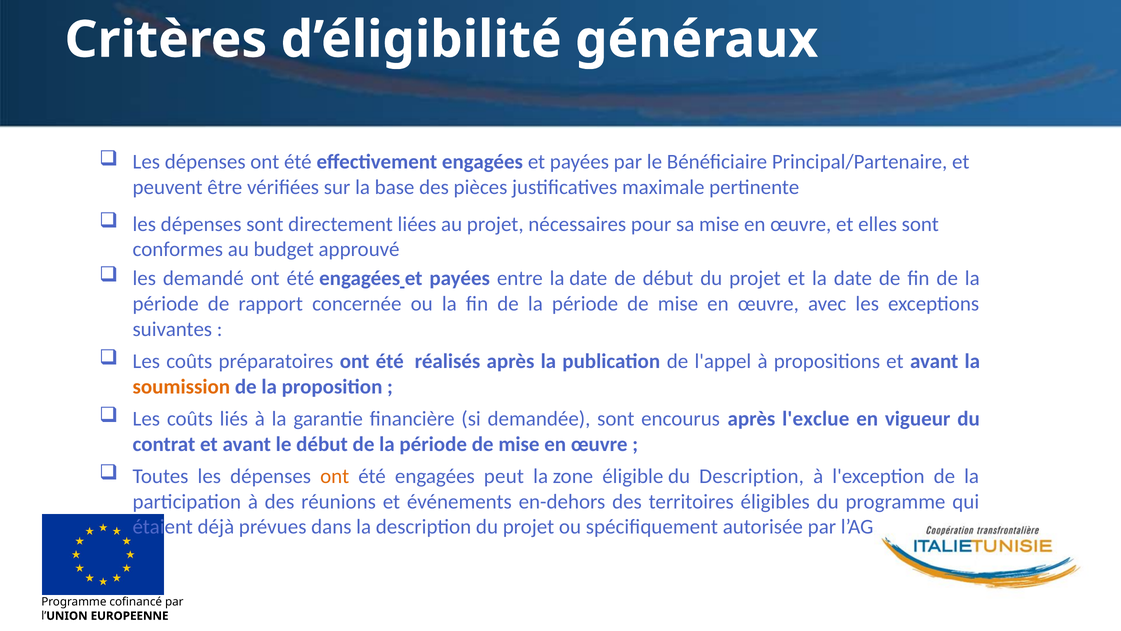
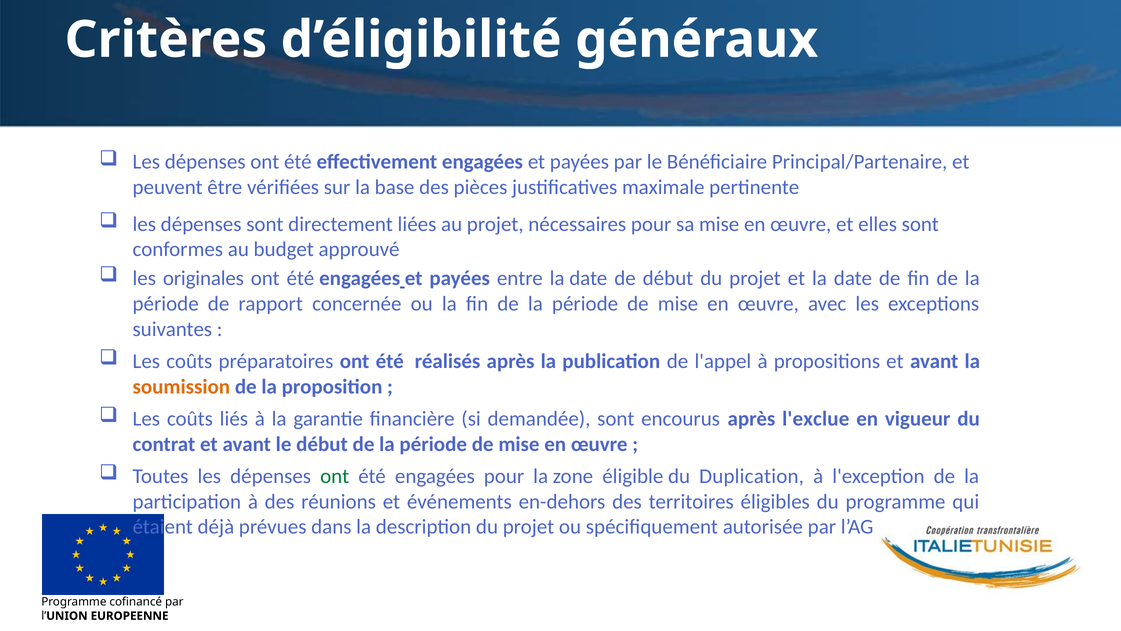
demandé: demandé -> originales
ont at (335, 476) colour: orange -> green
engagées peut: peut -> pour
du Description: Description -> Duplication
